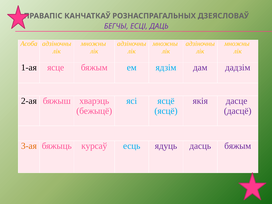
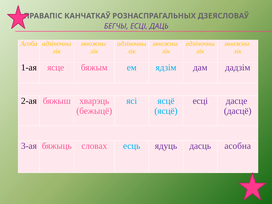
якія at (200, 101): якія -> есці
3-ая colour: orange -> purple
курсаў: курсаў -> словах
дасць бяжым: бяжым -> асобна
